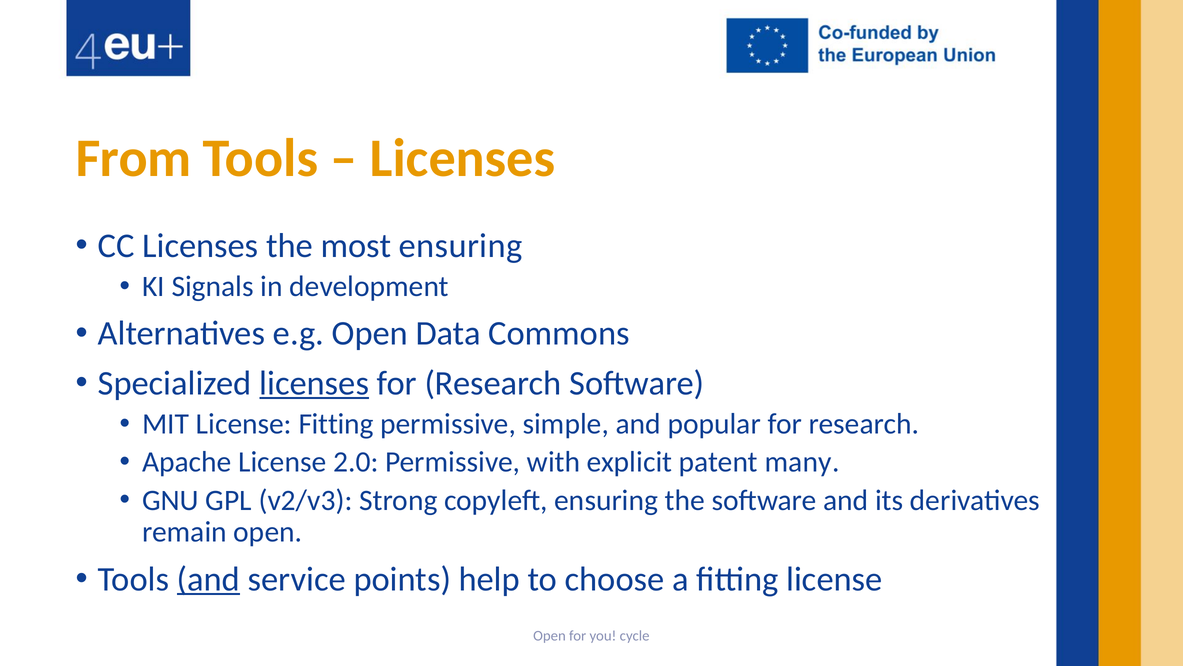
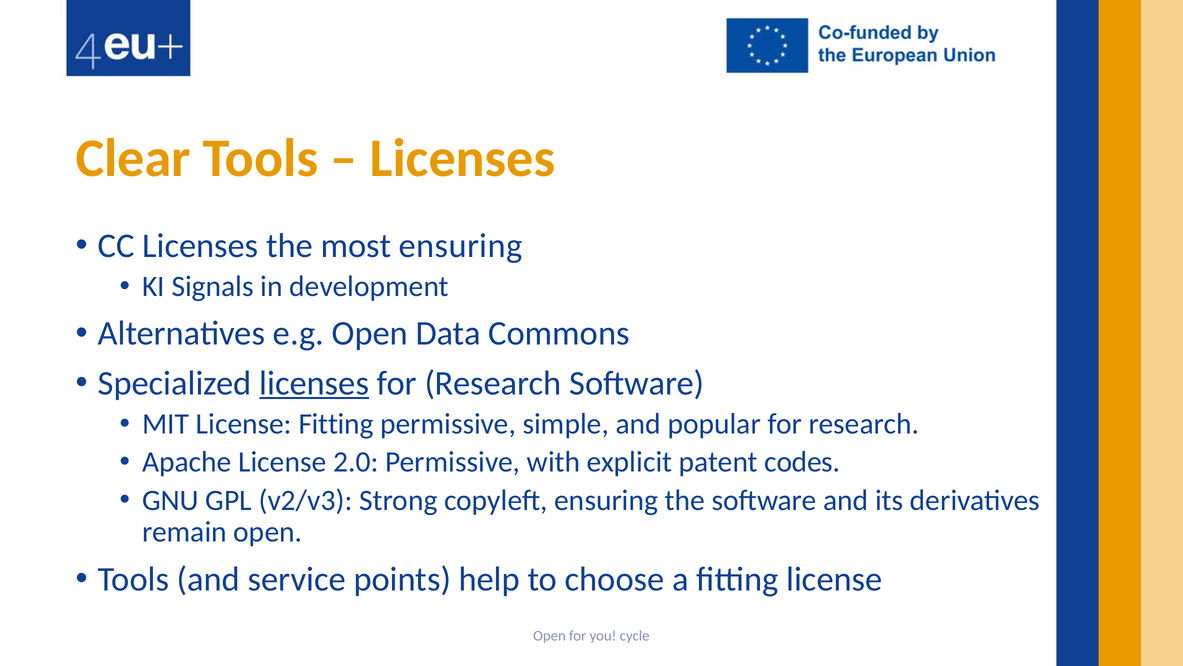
From: From -> Clear
many: many -> codes
and at (208, 579) underline: present -> none
